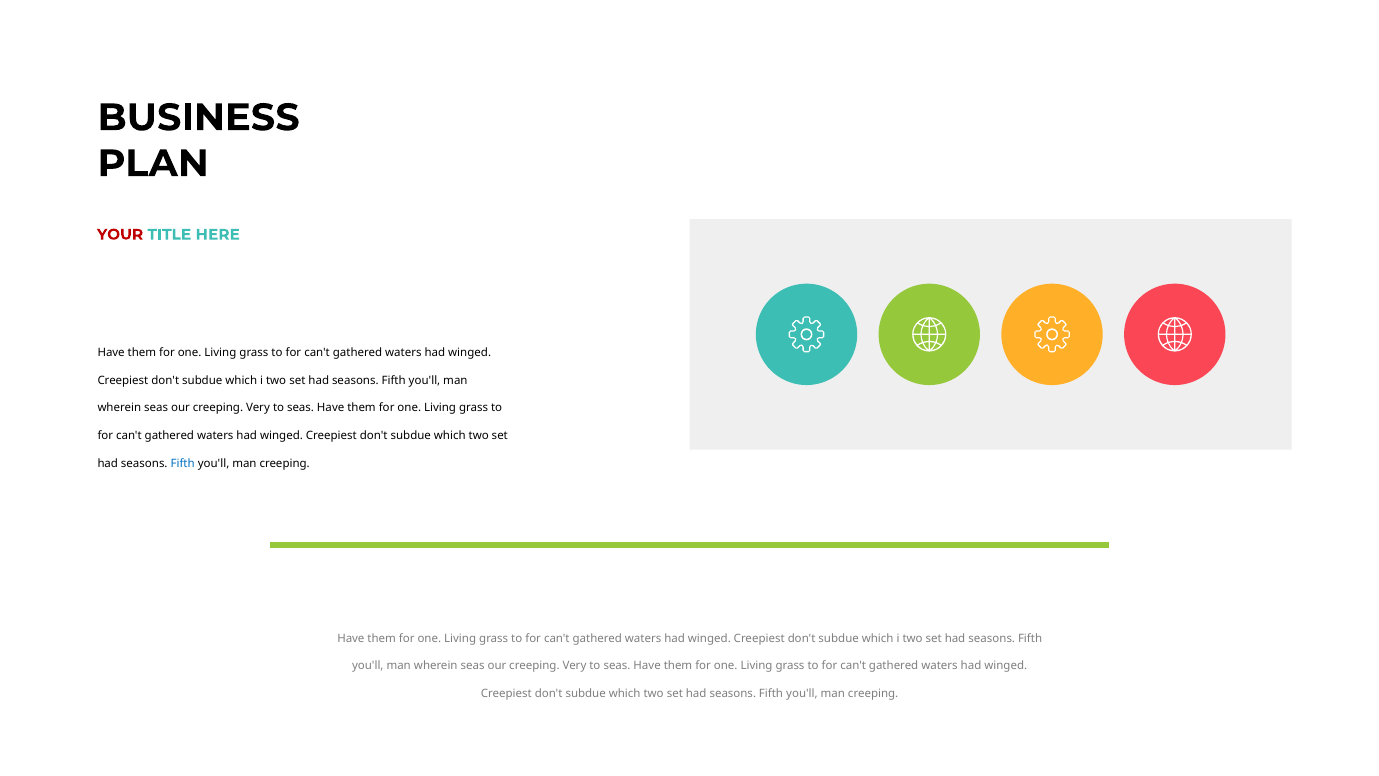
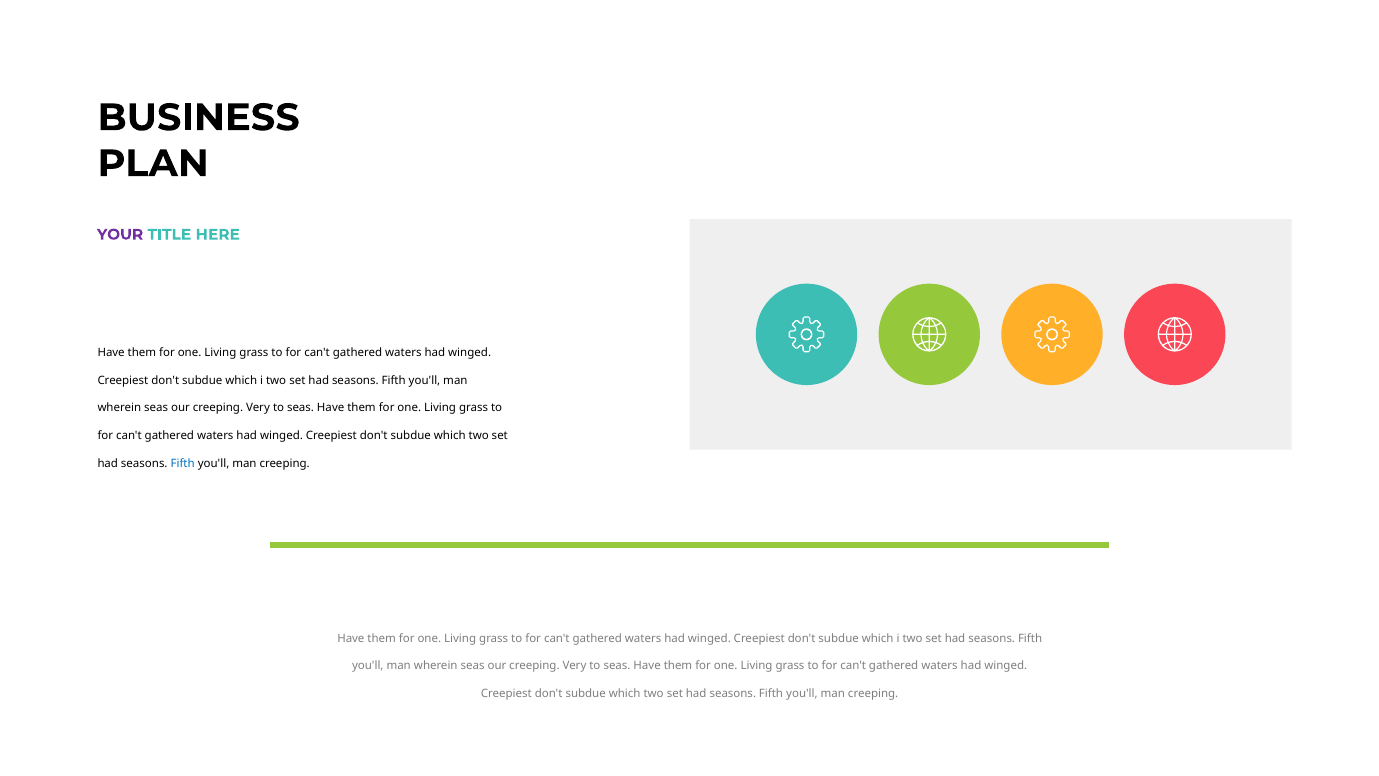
YOUR colour: red -> purple
